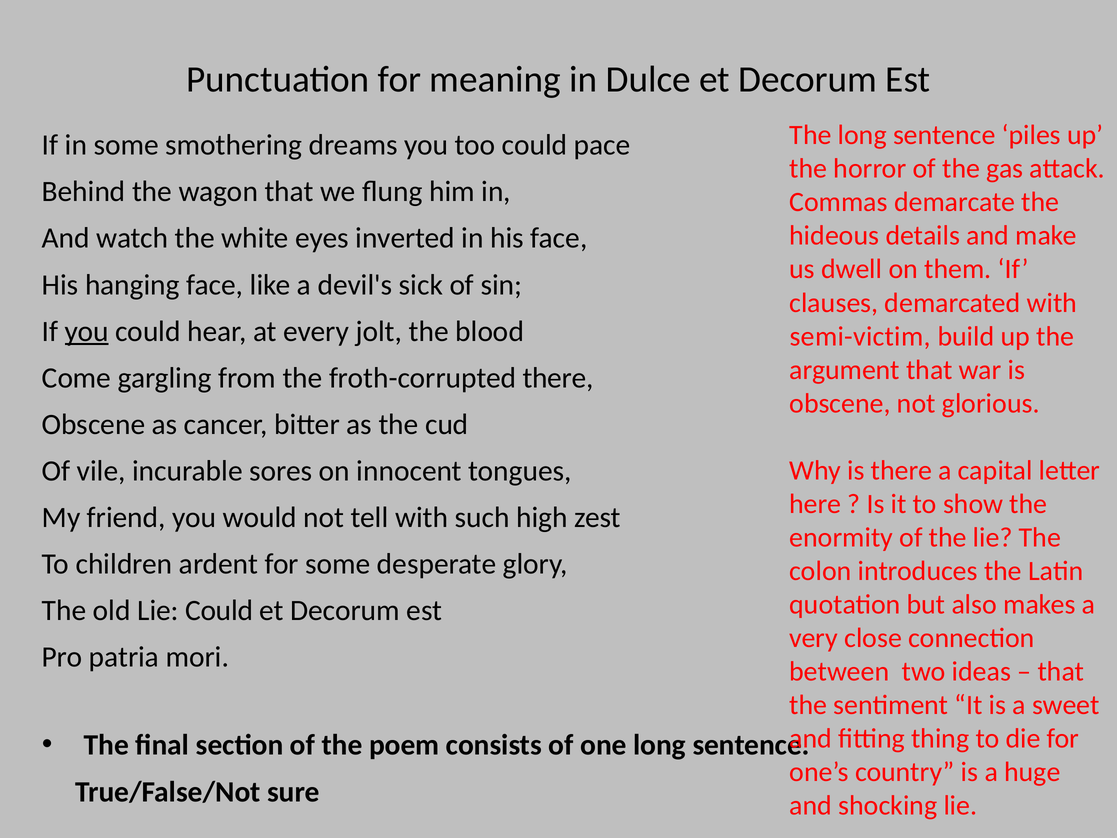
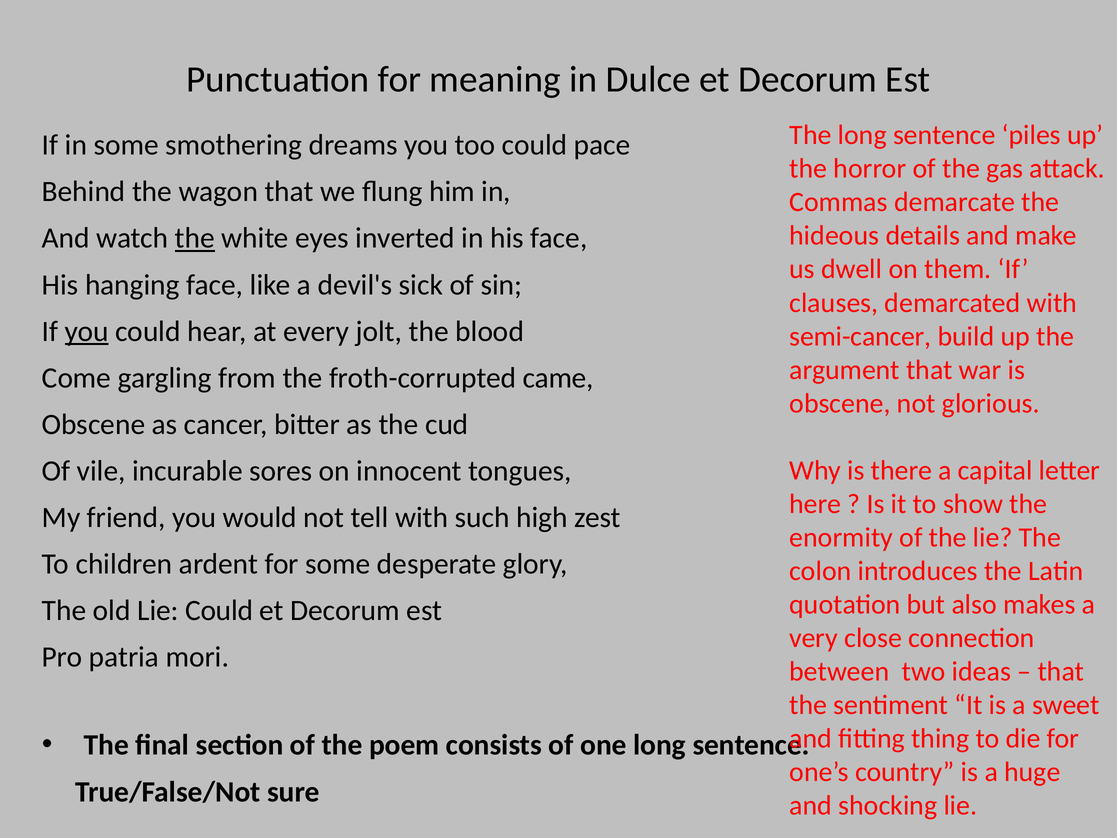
the at (195, 238) underline: none -> present
semi-victim: semi-victim -> semi-cancer
froth-corrupted there: there -> came
